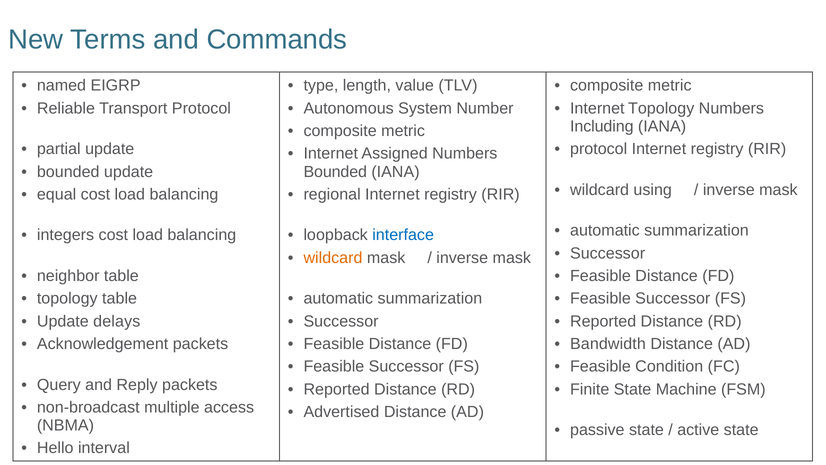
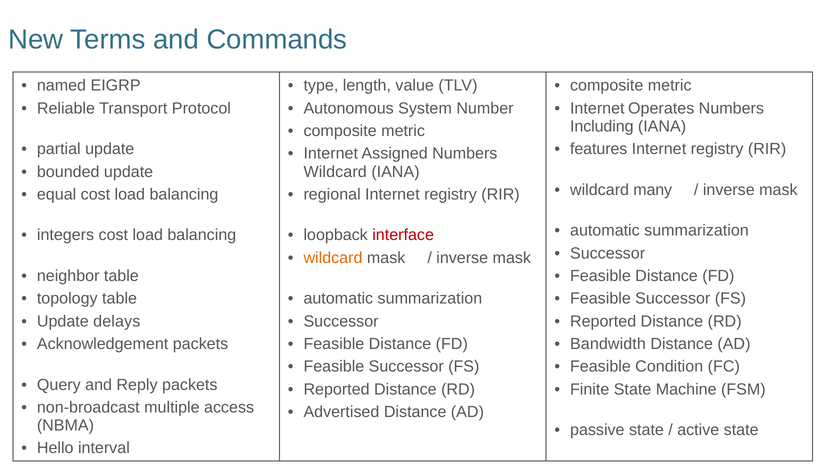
Internet Topology: Topology -> Operates
protocol at (599, 149): protocol -> features
Bounded at (335, 172): Bounded -> Wildcard
using: using -> many
interface colour: blue -> red
